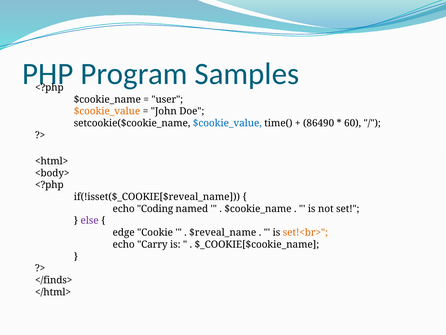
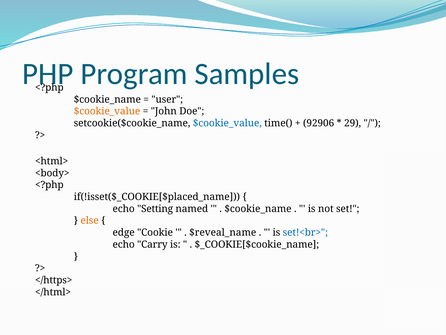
86490: 86490 -> 92906
60: 60 -> 29
if(!isset($_COOKIE[$reveal_name: if(!isset($_COOKIE[$reveal_name -> if(!isset($_COOKIE[$placed_name
Coding: Coding -> Setting
else colour: purple -> orange
set!<br> colour: orange -> blue
</finds>: </finds> -> </https>
